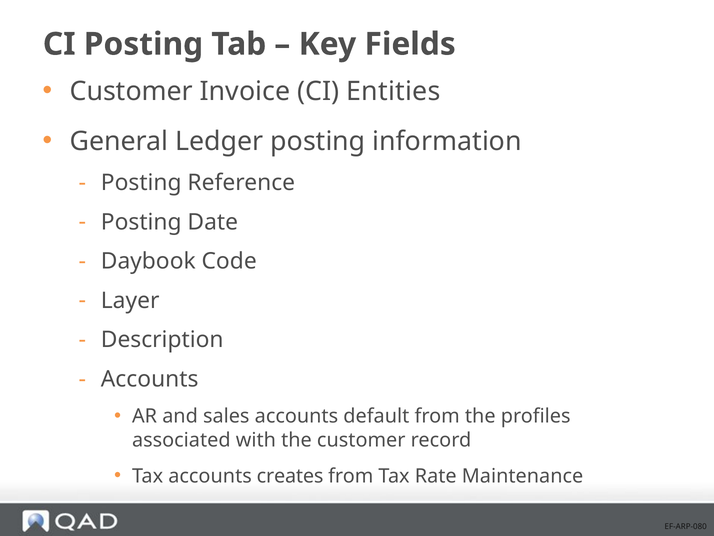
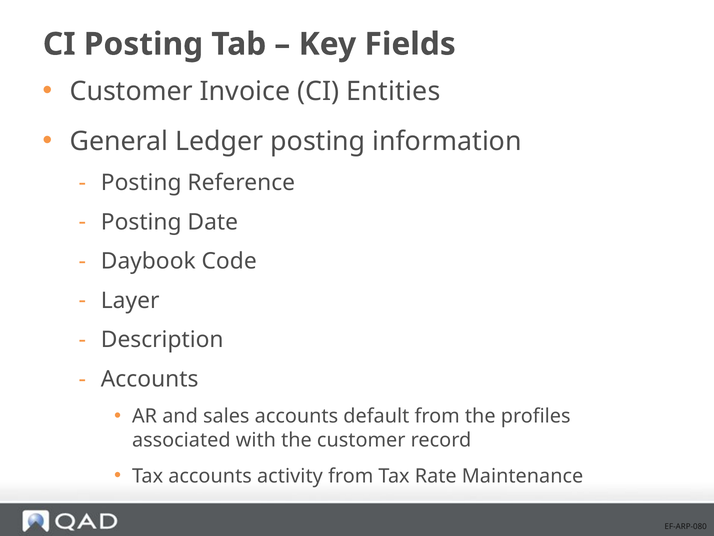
creates: creates -> activity
